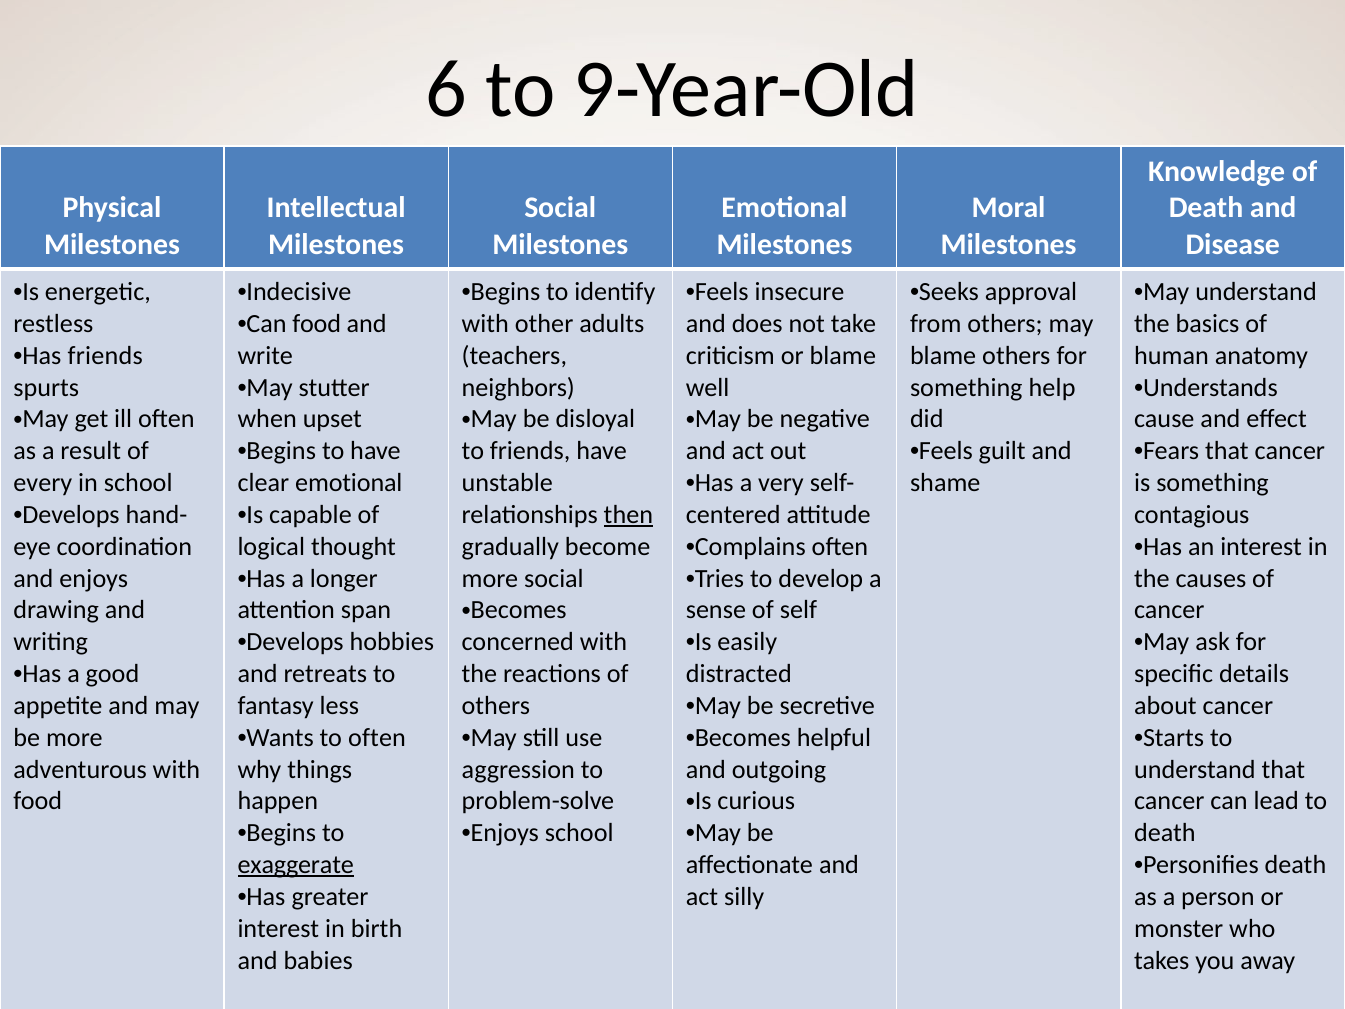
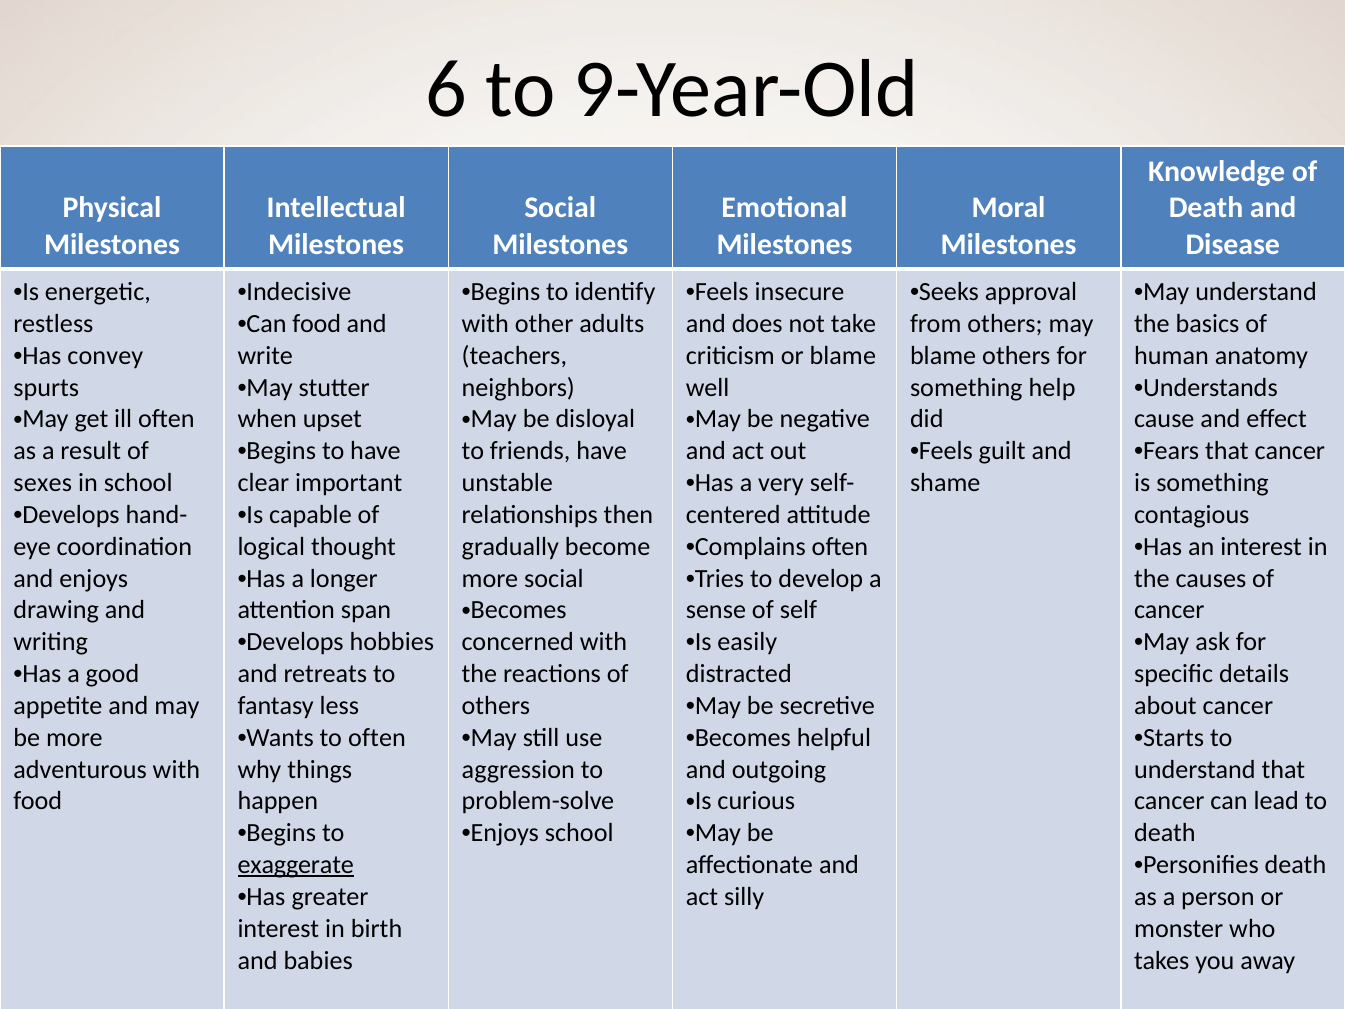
Has friends: friends -> convey
every: every -> sexes
clear emotional: emotional -> important
then underline: present -> none
